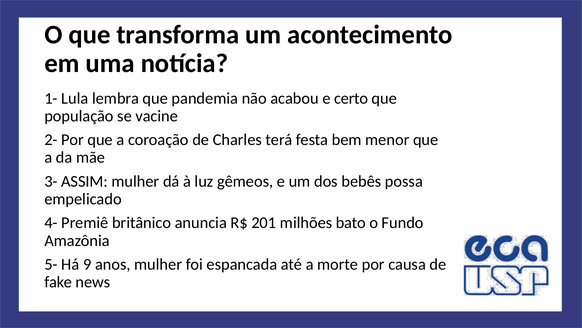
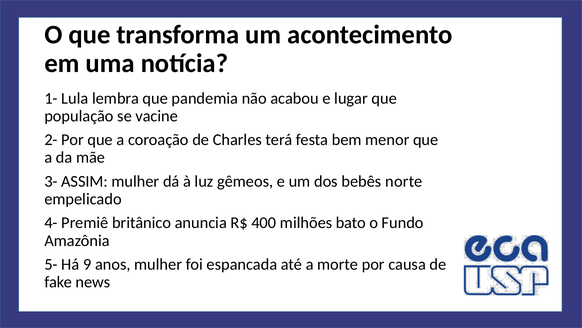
certo: certo -> lugar
possa: possa -> norte
201: 201 -> 400
